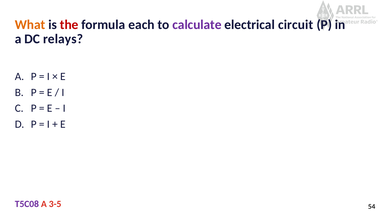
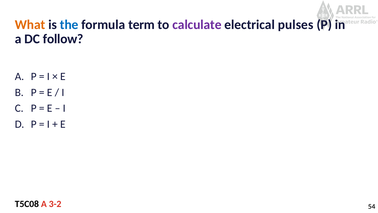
the colour: red -> blue
each: each -> term
circuit: circuit -> pulses
relays: relays -> follow
T5C08 colour: purple -> black
3-5: 3-5 -> 3-2
